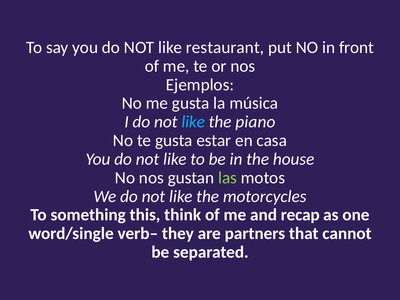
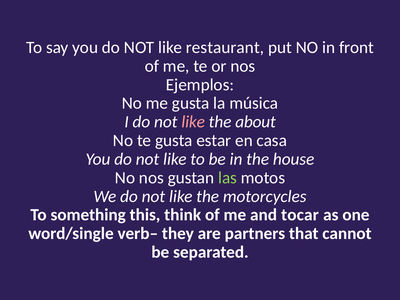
like at (193, 122) colour: light blue -> pink
piano: piano -> about
recap: recap -> tocar
